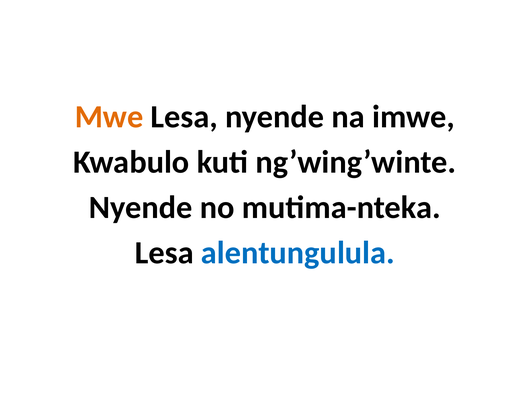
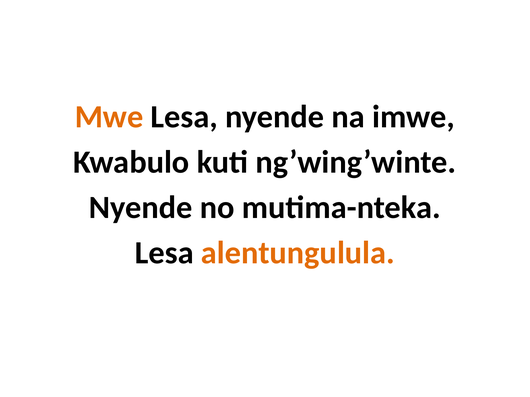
alentungulula colour: blue -> orange
